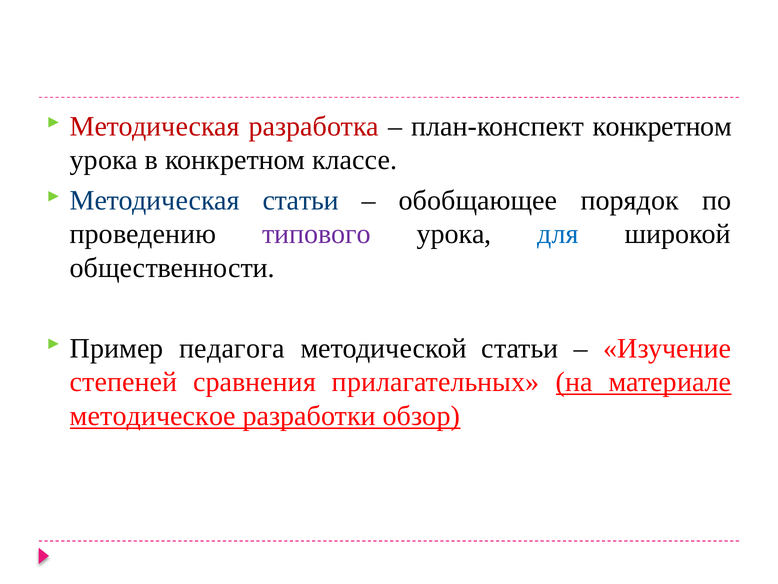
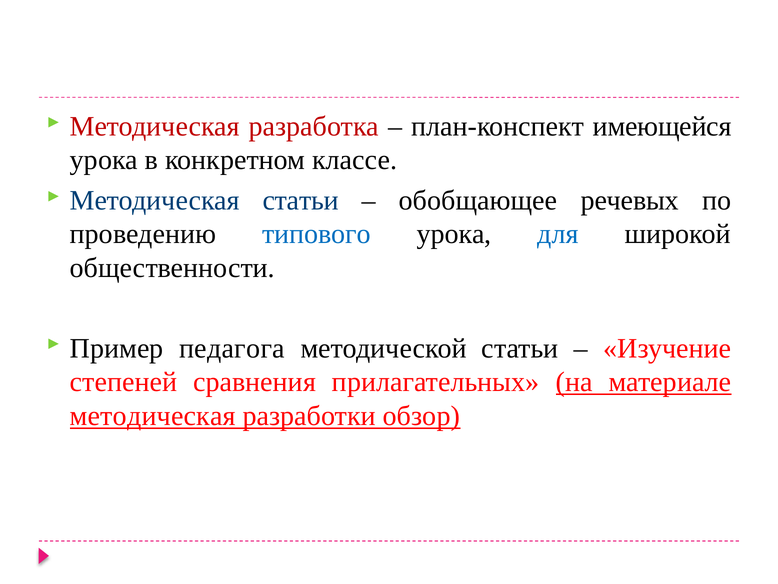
план-конспект конкретном: конкретном -> имеющейся
порядок: порядок -> речевых
типового colour: purple -> blue
методическое at (153, 415): методическое -> методическая
